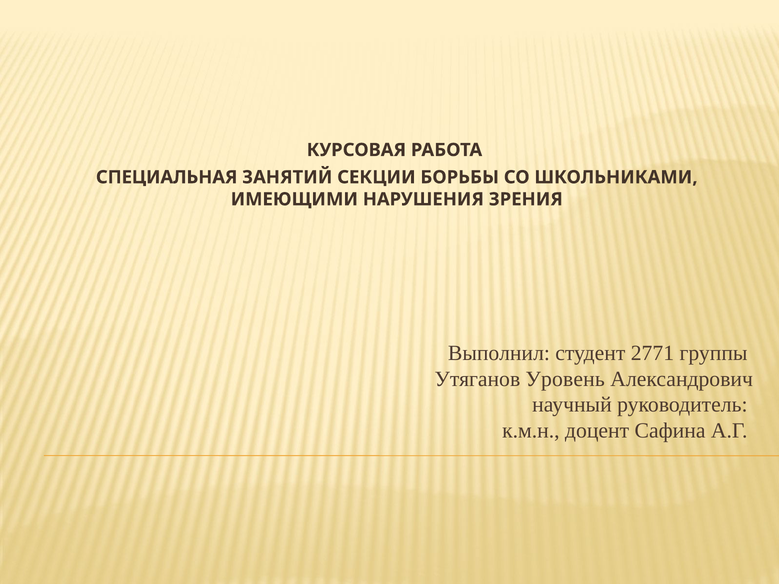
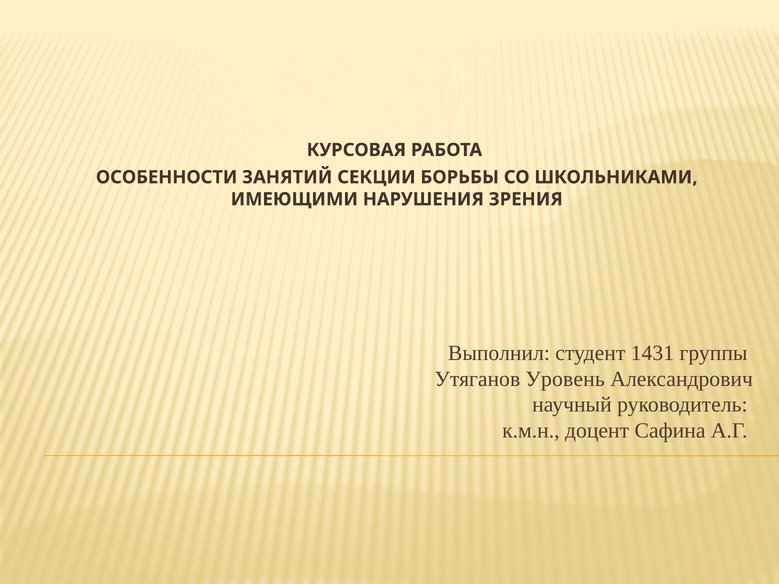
СПЕЦИАЛЬНАЯ: СПЕЦИАЛЬНАЯ -> ОСОБЕННОСТИ
2771: 2771 -> 1431
